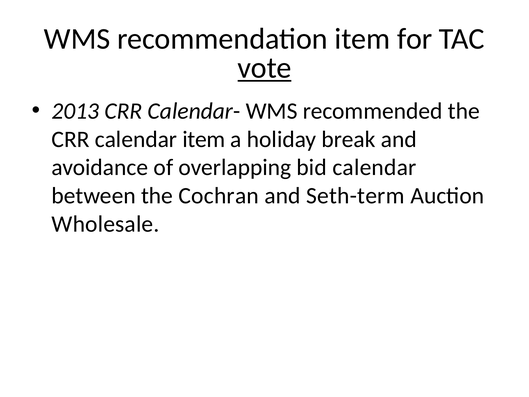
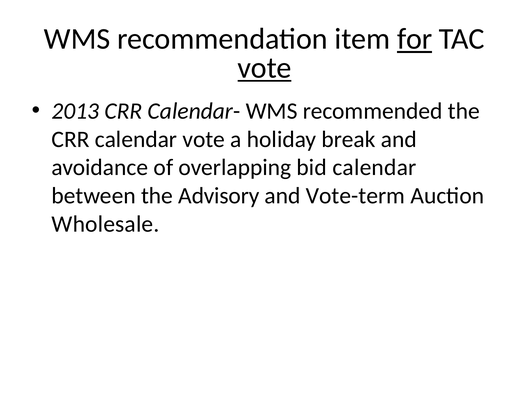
for underline: none -> present
calendar item: item -> vote
Cochran: Cochran -> Advisory
Seth-term: Seth-term -> Vote-term
